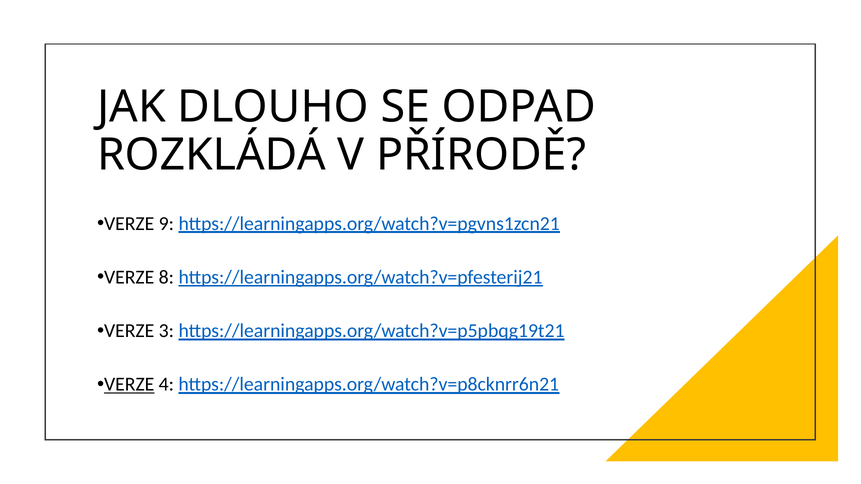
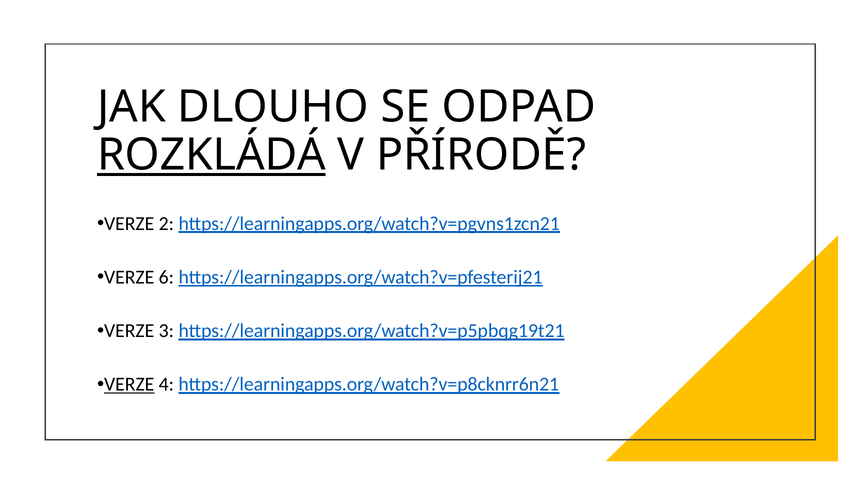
ROZKLÁDÁ underline: none -> present
9: 9 -> 2
8: 8 -> 6
